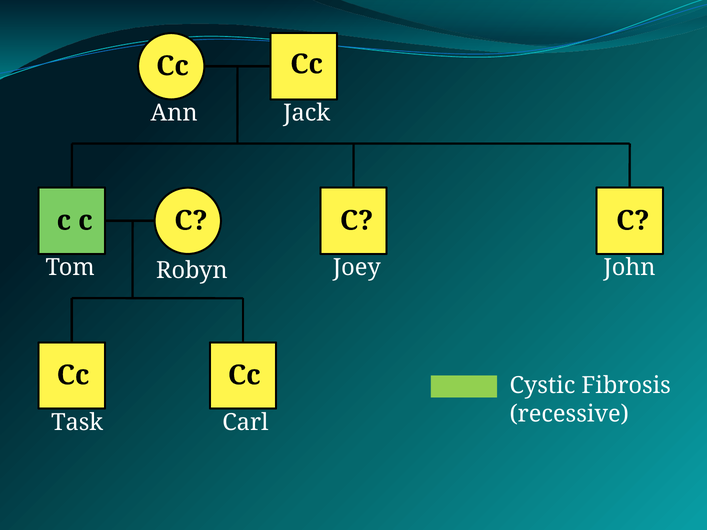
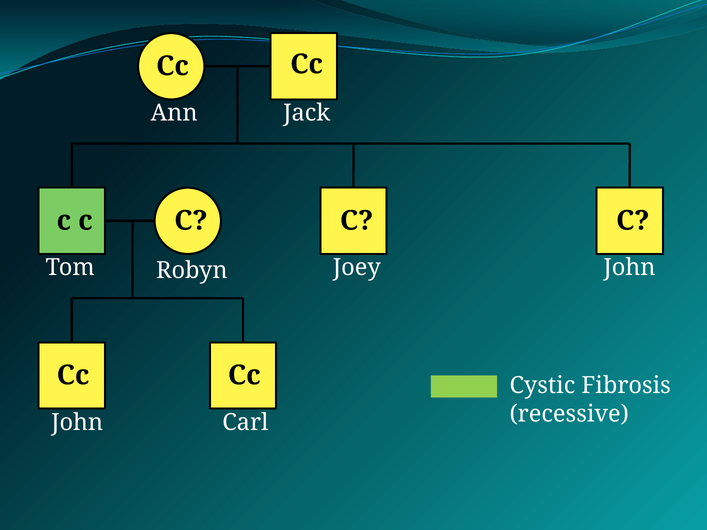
Task at (77, 422): Task -> John
